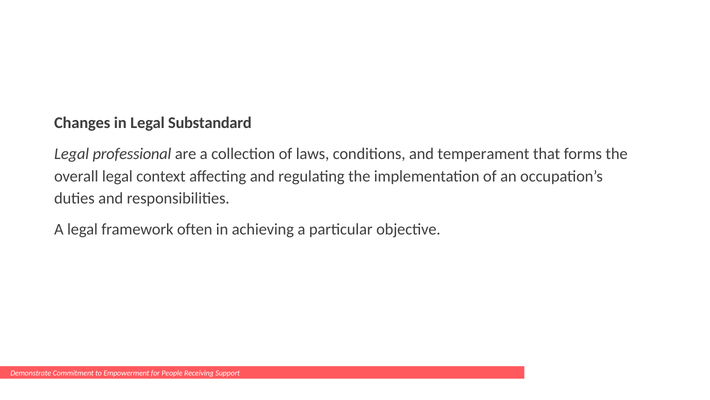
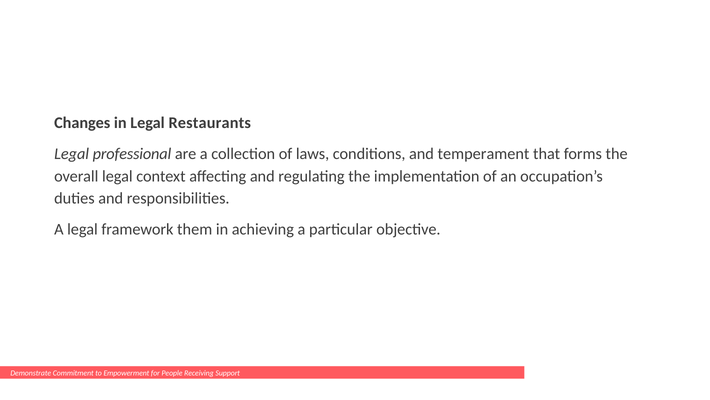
Substandard: Substandard -> Restaurants
often: often -> them
